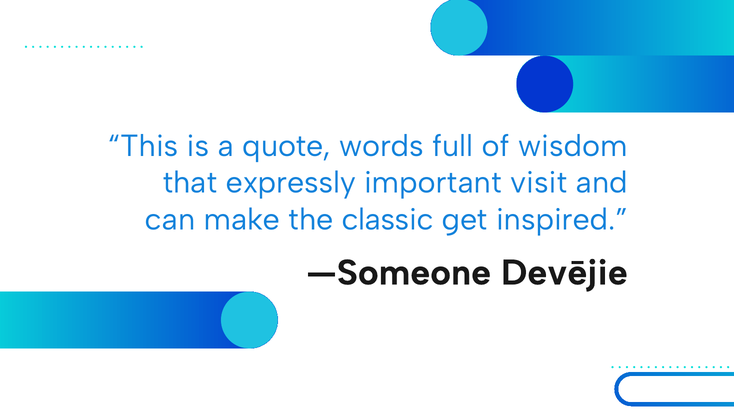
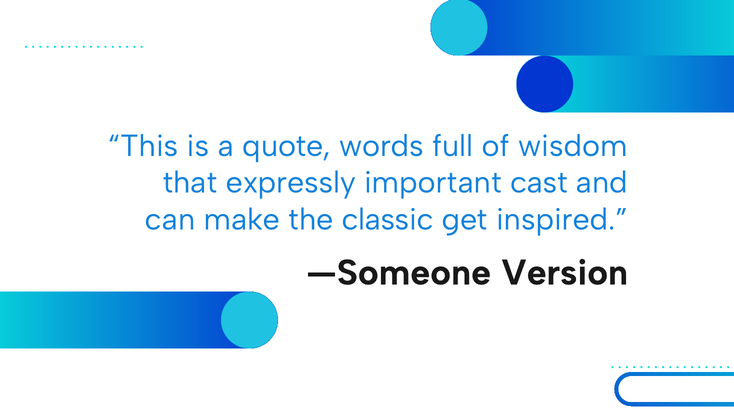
visit: visit -> cast
Devējie: Devējie -> Version
